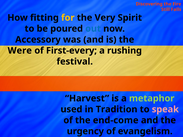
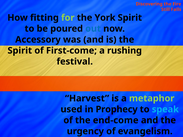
for colour: yellow -> light green
Very: Very -> York
Were at (20, 51): Were -> Spirit
First-every: First-every -> First-come
Tradition: Tradition -> Prophecy
speak colour: pink -> light blue
